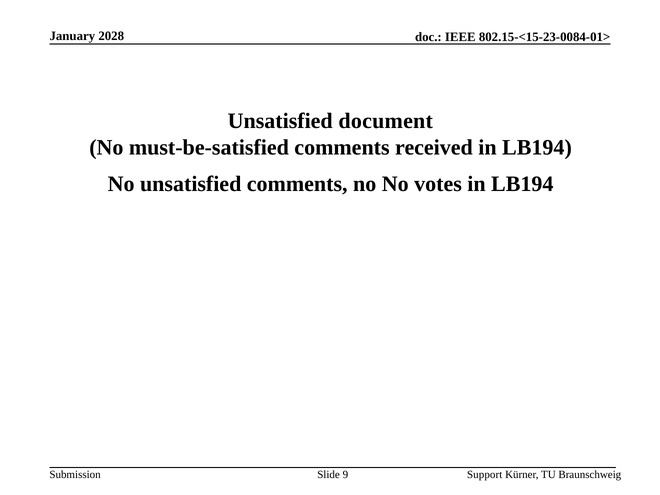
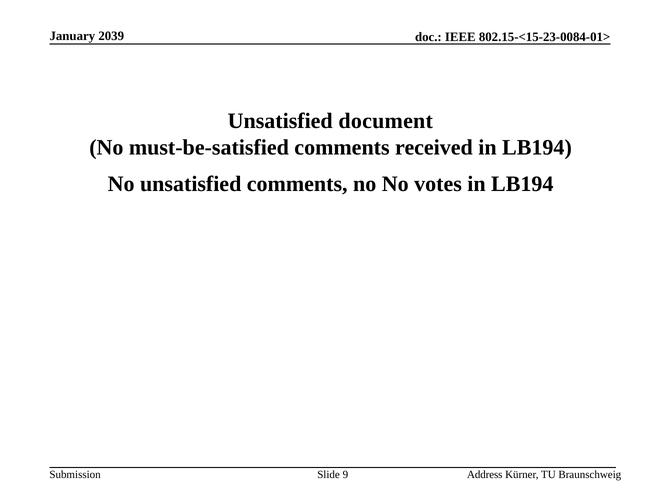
2028: 2028 -> 2039
Support: Support -> Address
